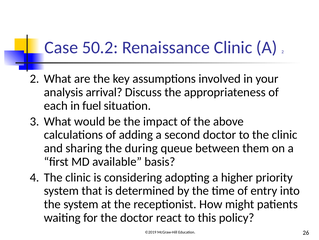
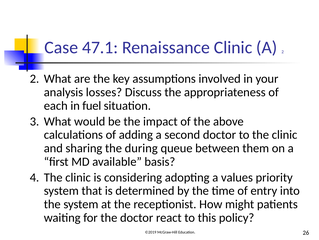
50.2: 50.2 -> 47.1
arrival: arrival -> losses
higher: higher -> values
